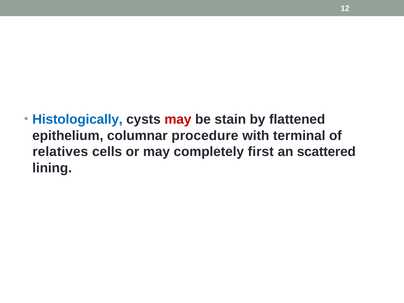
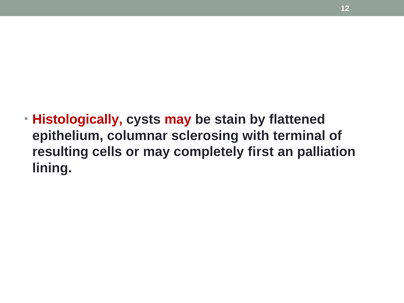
Histologically colour: blue -> red
procedure: procedure -> sclerosing
relatives: relatives -> resulting
scattered: scattered -> palliation
